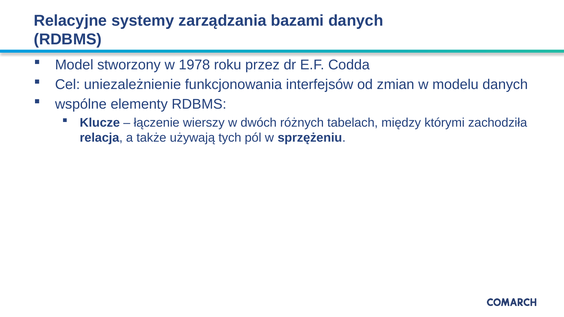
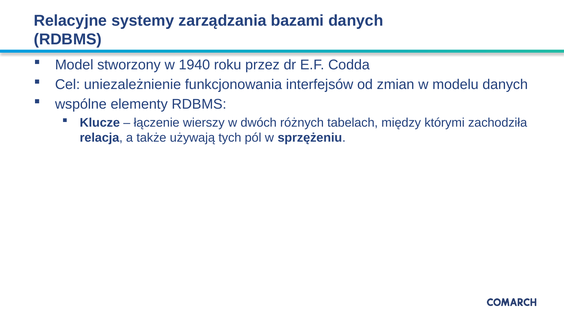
1978: 1978 -> 1940
